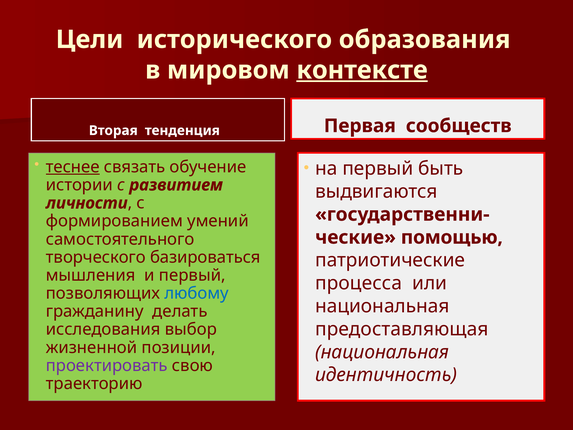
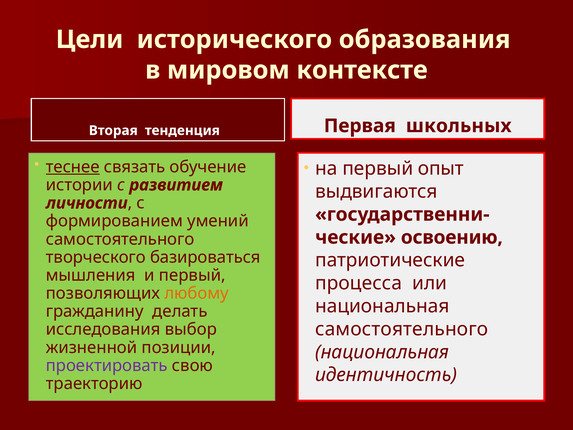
контексте underline: present -> none
сообществ: сообществ -> школьных
быть: быть -> опыт
помощью: помощью -> освоению
любому colour: blue -> orange
предоставляющая at (402, 329): предоставляющая -> самостоятельного
